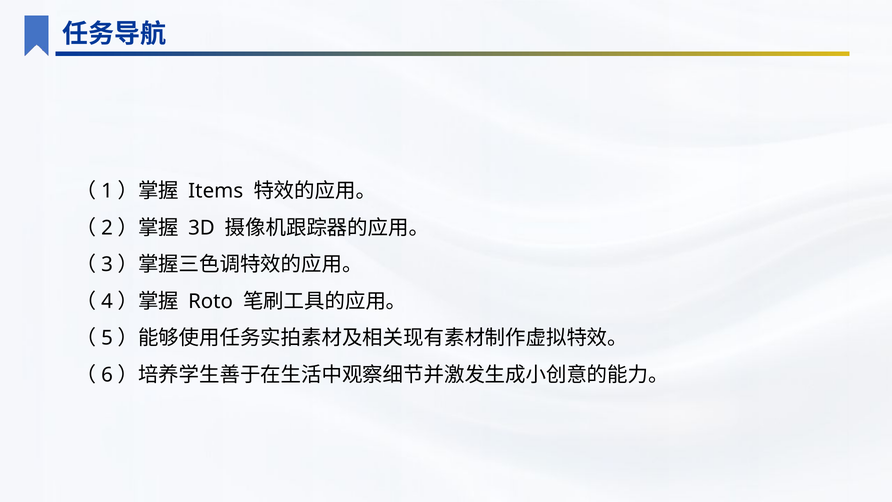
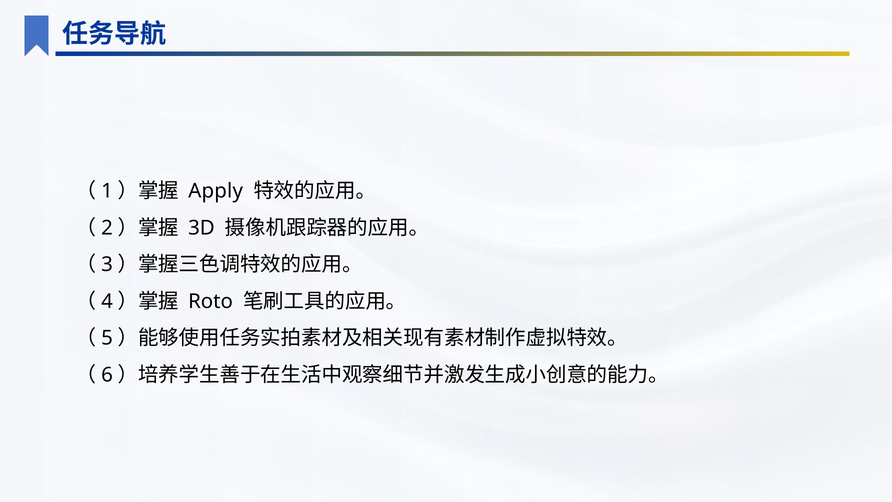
Items: Items -> Apply
